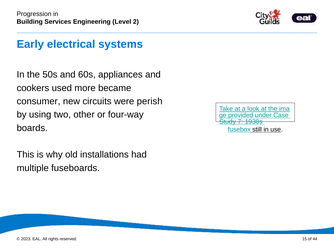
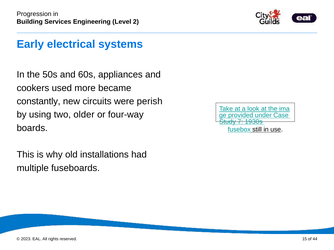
consumer: consumer -> constantly
other: other -> older
